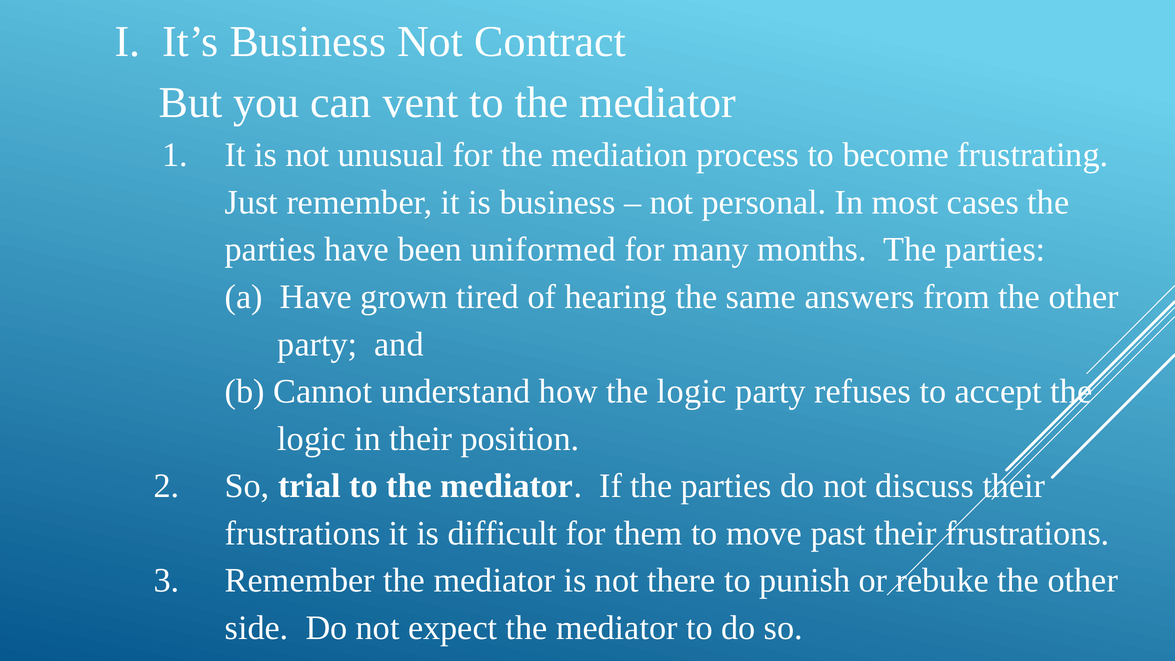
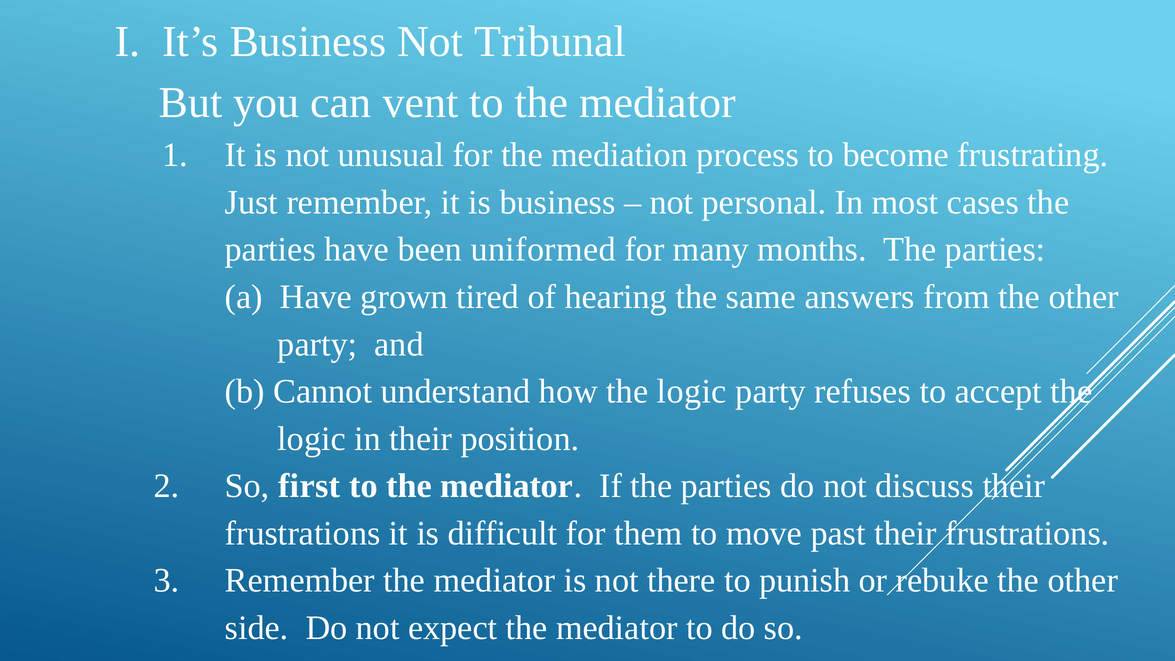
Contract: Contract -> Tribunal
trial: trial -> first
